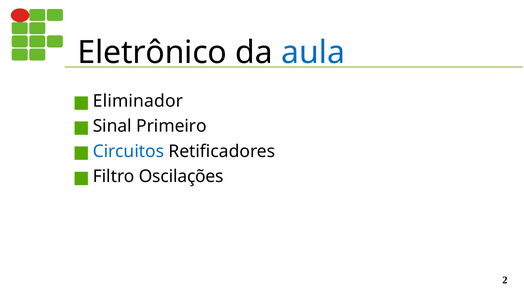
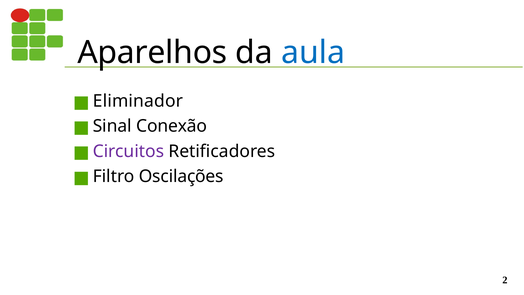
Eletrônico: Eletrônico -> Aparelhos
Primeiro: Primeiro -> Conexão
Circuitos colour: blue -> purple
